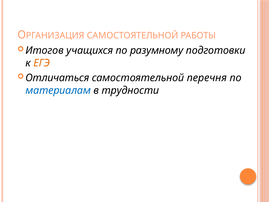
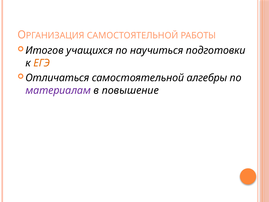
разумному: разумному -> научиться
перечня: перечня -> алгебры
материалам colour: blue -> purple
трудности: трудности -> повышение
